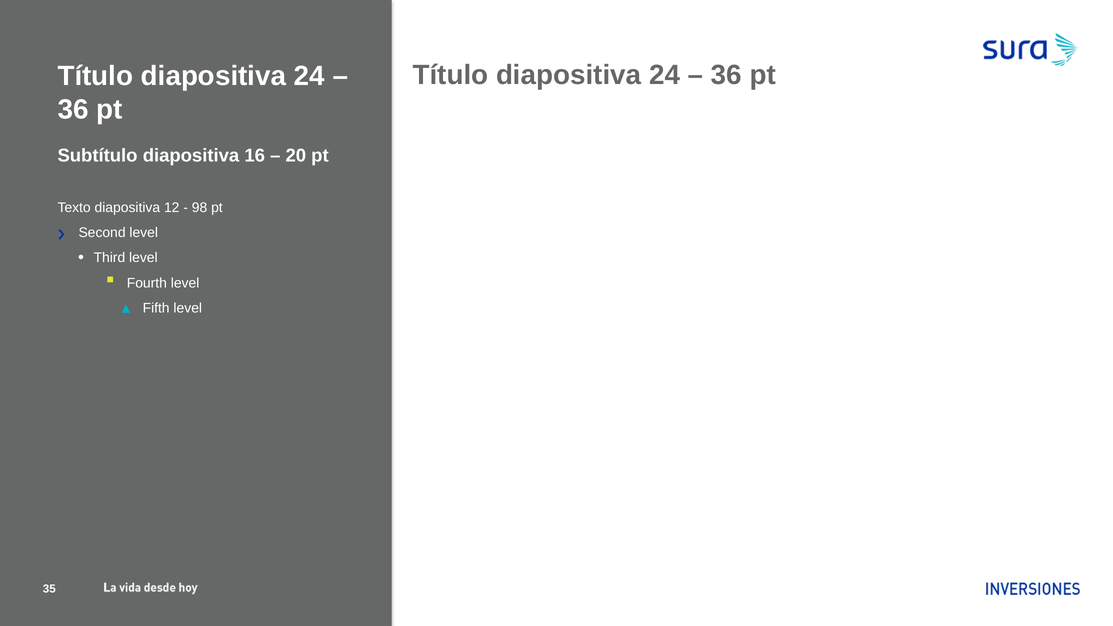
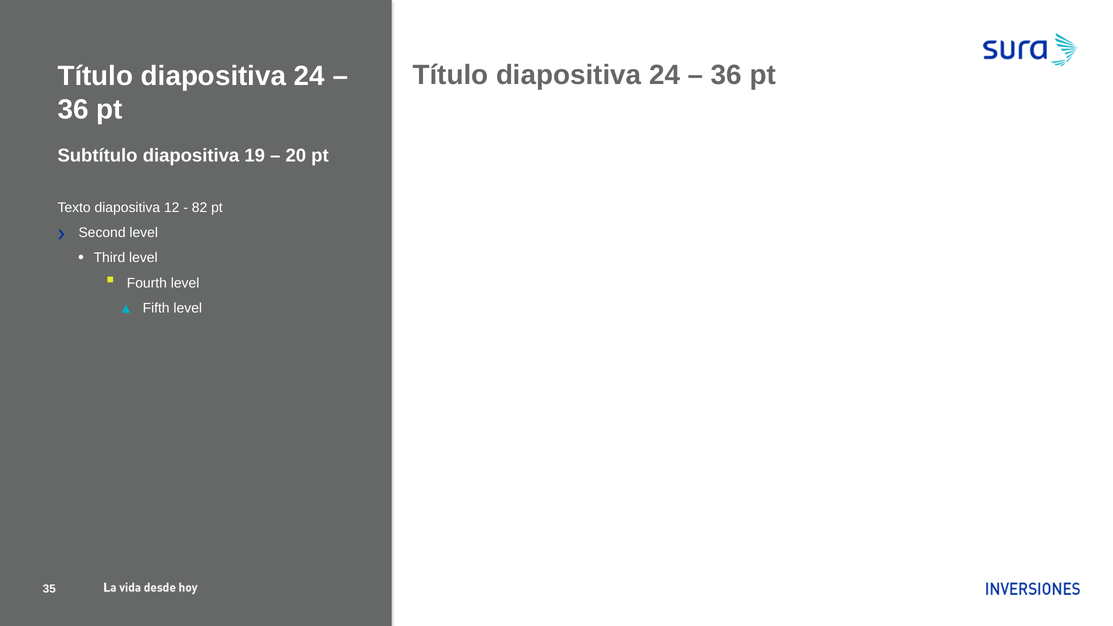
16: 16 -> 19
98: 98 -> 82
